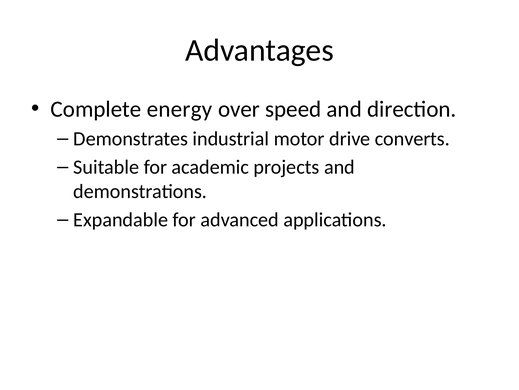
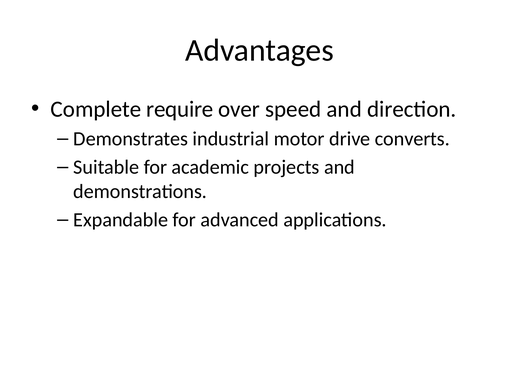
energy: energy -> require
